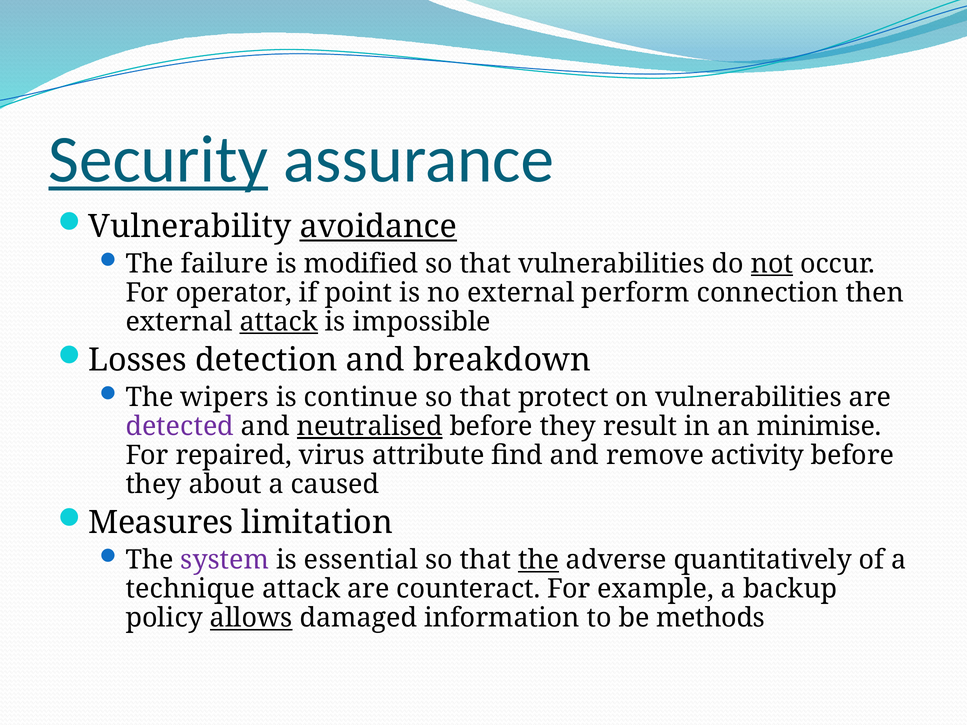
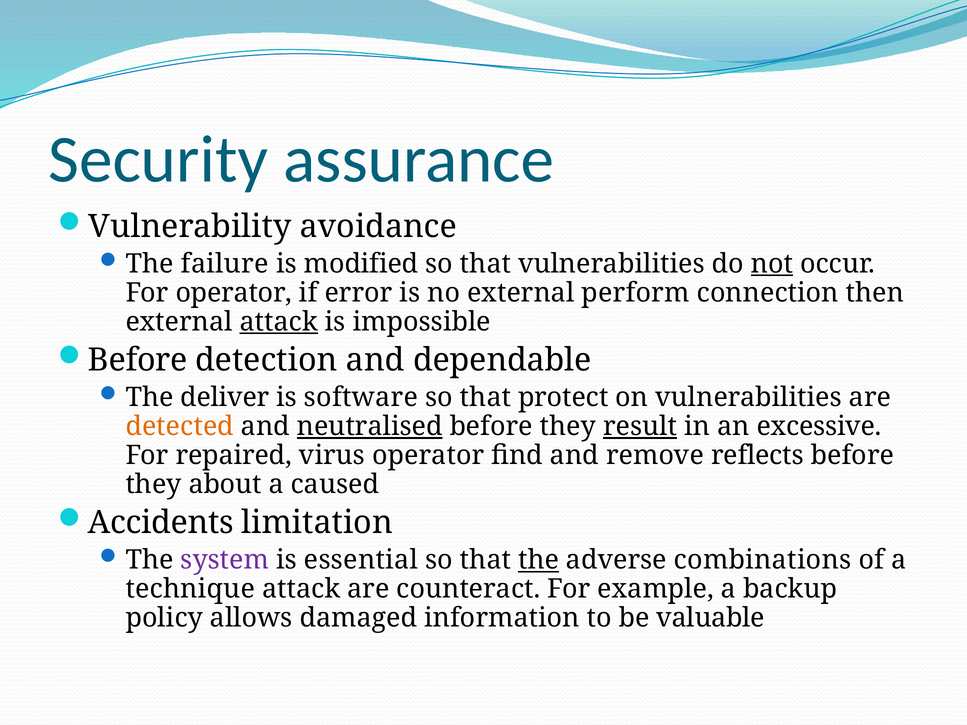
Security underline: present -> none
avoidance underline: present -> none
point: point -> error
Losses at (138, 360): Losses -> Before
breakdown: breakdown -> dependable
wipers: wipers -> deliver
continue: continue -> software
detected colour: purple -> orange
result underline: none -> present
minimise: minimise -> excessive
virus attribute: attribute -> operator
activity: activity -> reflects
Measures: Measures -> Accidents
quantitatively: quantitatively -> combinations
allows underline: present -> none
methods: methods -> valuable
